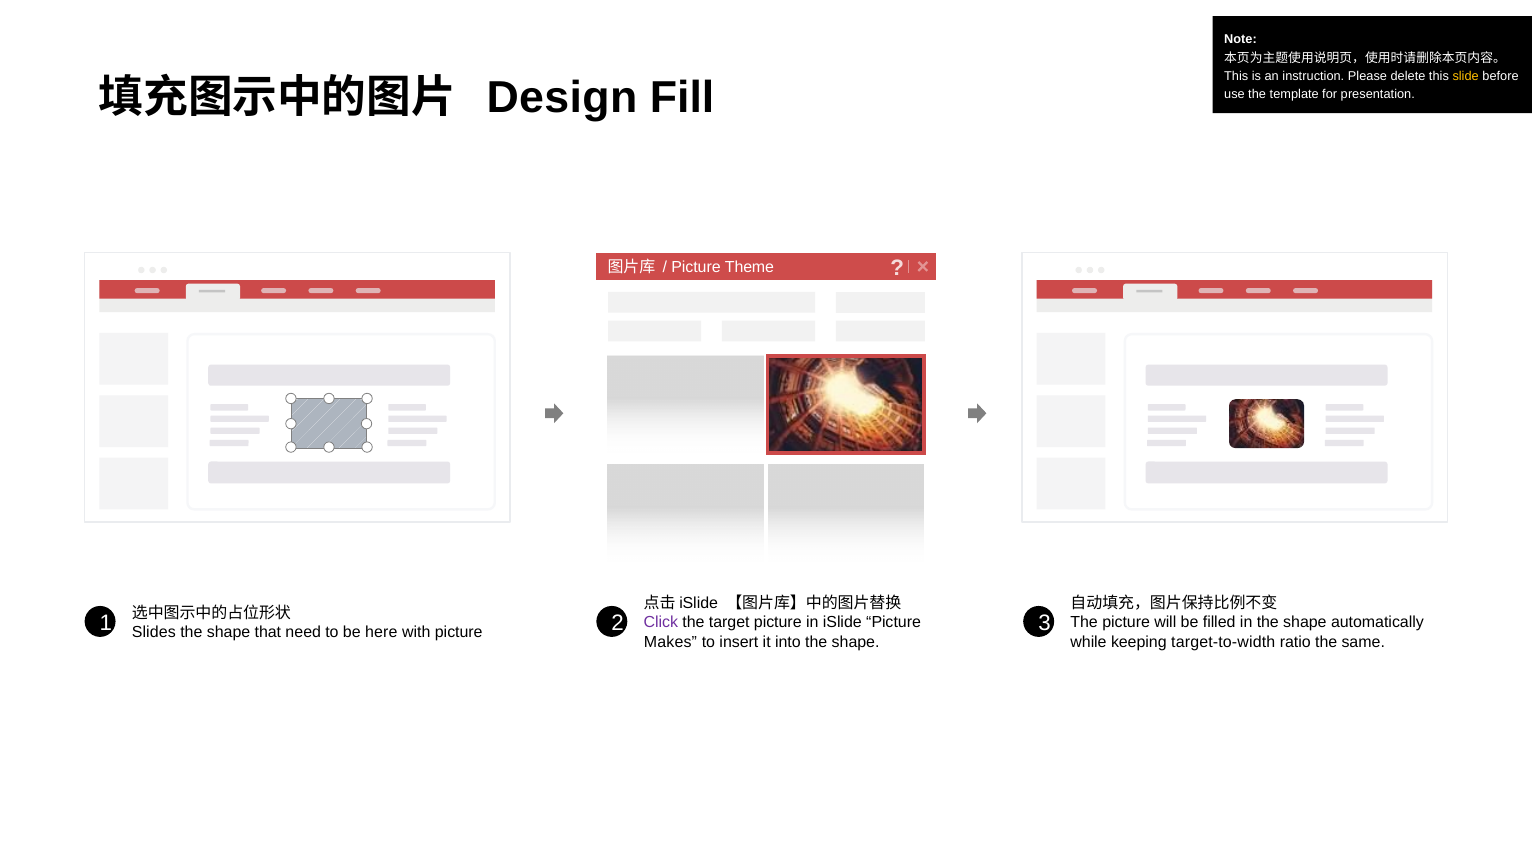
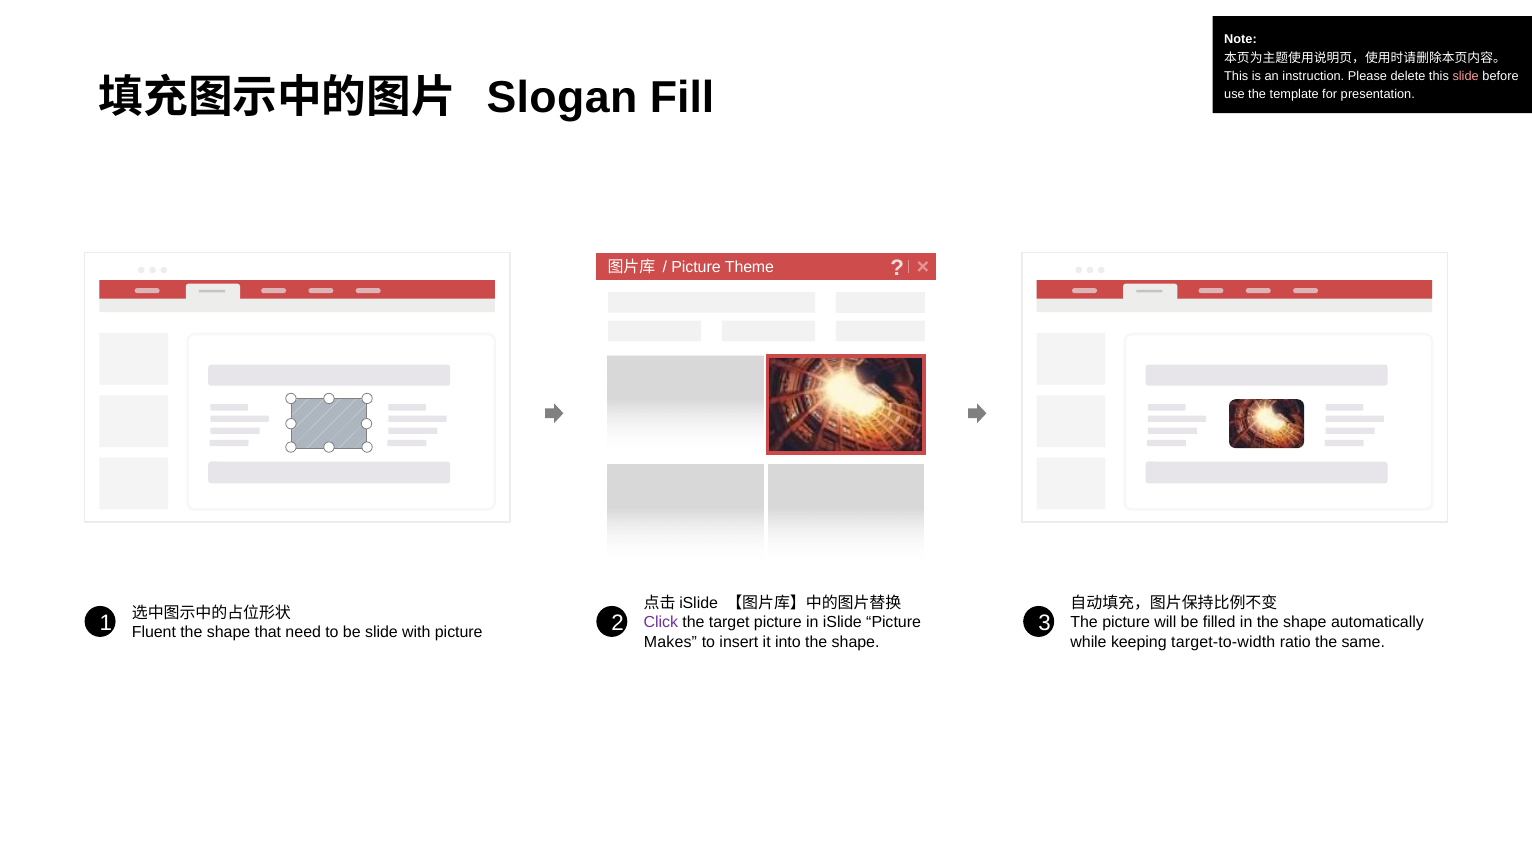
slide at (1466, 76) colour: yellow -> pink
Design: Design -> Slogan
Slides: Slides -> Fluent
be here: here -> slide
